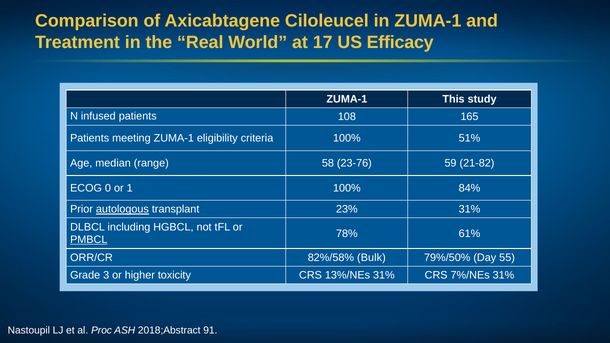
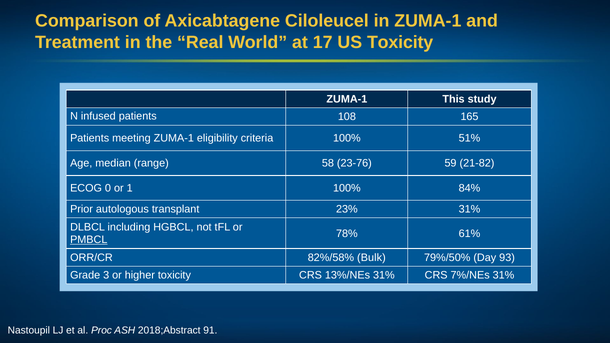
US Efficacy: Efficacy -> Toxicity
autologous underline: present -> none
55: 55 -> 93
